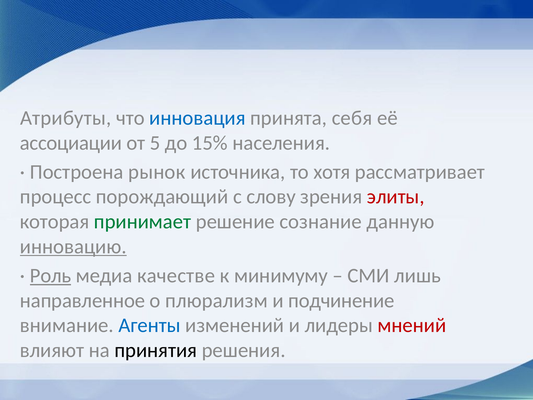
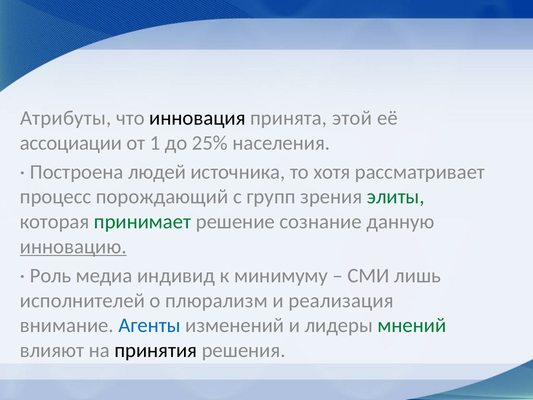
инновация colour: blue -> black
себя: себя -> этой
5: 5 -> 1
15%: 15% -> 25%
рынок: рынок -> людей
слову: слову -> групп
элиты colour: red -> green
Роль underline: present -> none
качестве: качестве -> индивид
направленное: направленное -> исполнителей
подчинение: подчинение -> реализация
мнений colour: red -> green
